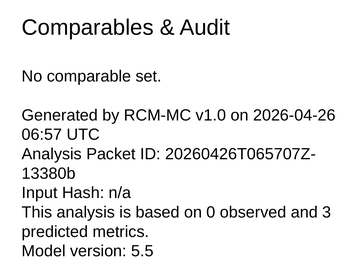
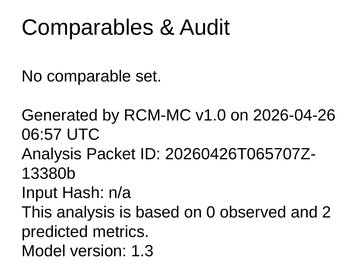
3: 3 -> 2
5.5: 5.5 -> 1.3
